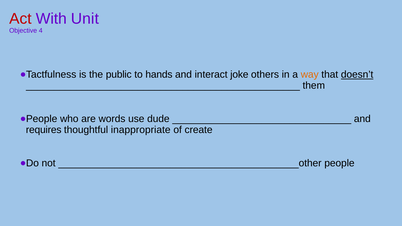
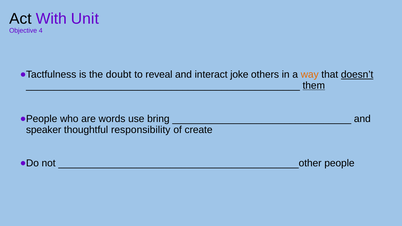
Act colour: red -> black
public: public -> doubt
hands: hands -> reveal
them underline: none -> present
dude: dude -> bring
requires: requires -> speaker
inappropriate: inappropriate -> responsibility
